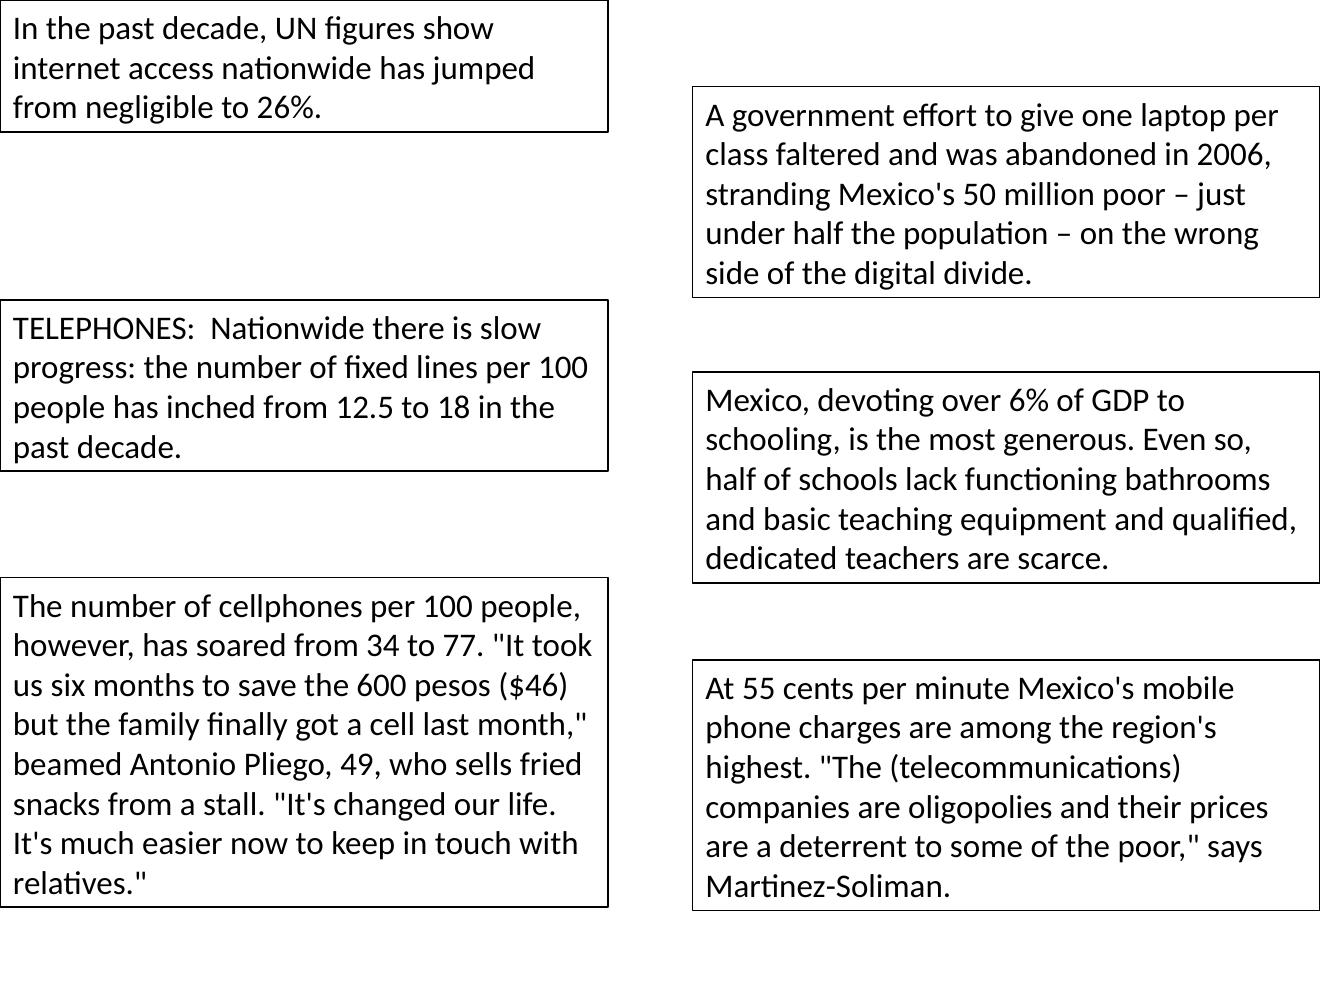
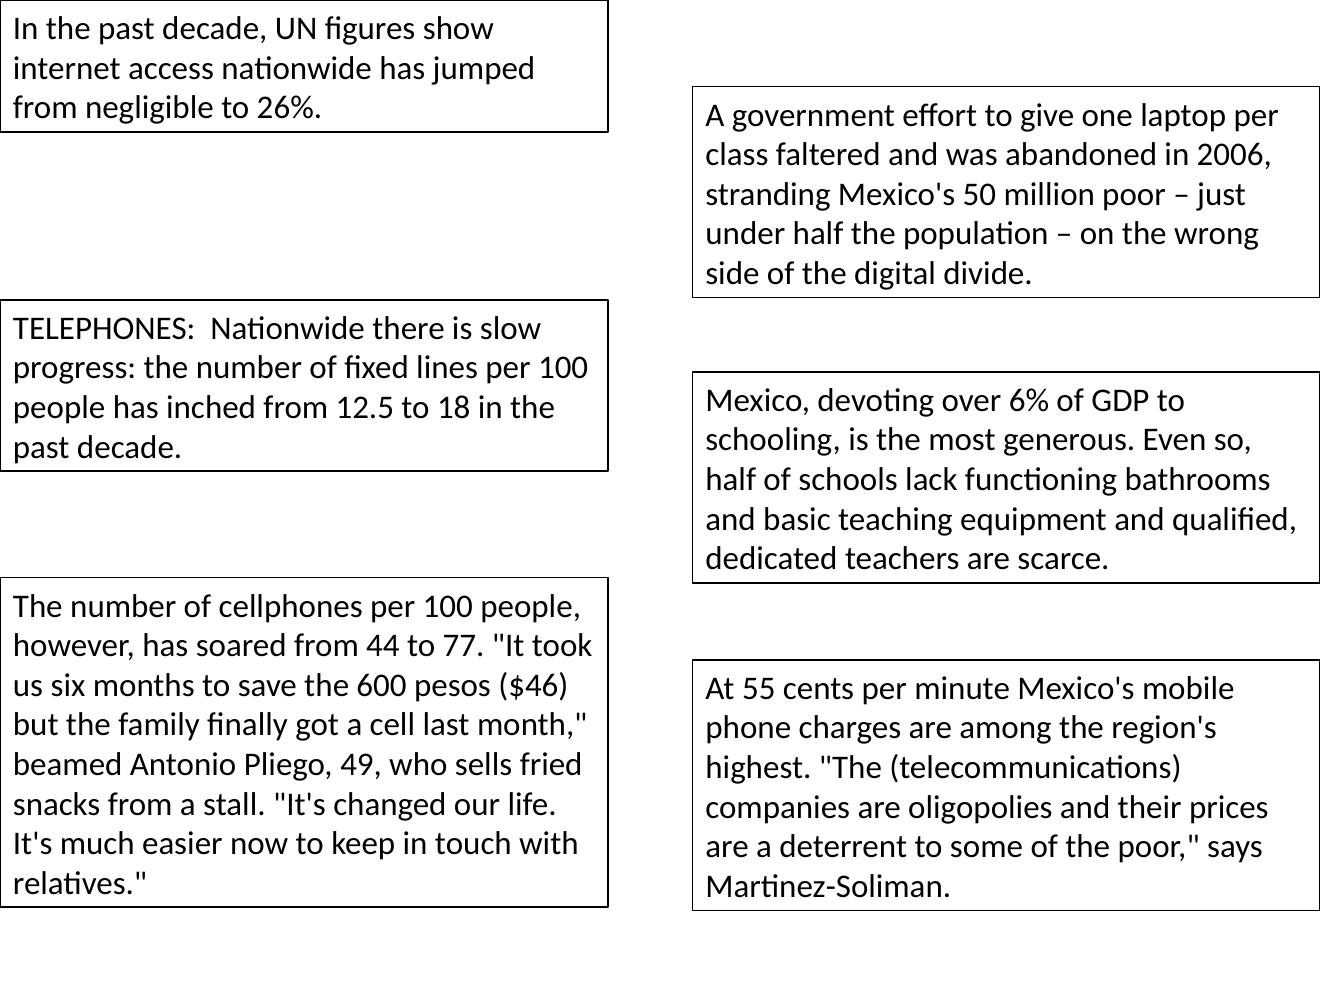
34: 34 -> 44
